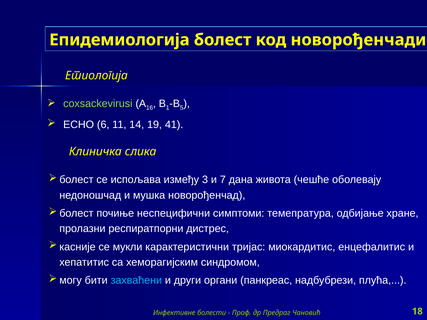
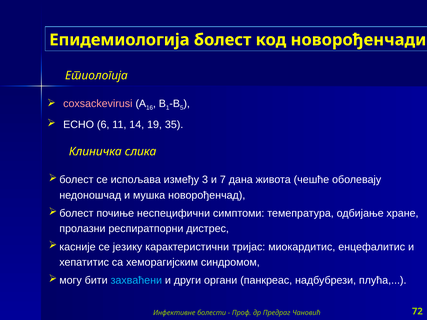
coxsackevirusi colour: light green -> pink
41: 41 -> 35
мукли: мукли -> језику
18: 18 -> 72
